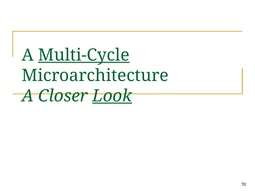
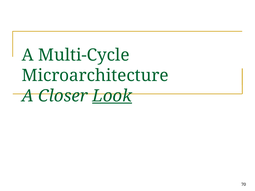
Multi-Cycle underline: present -> none
